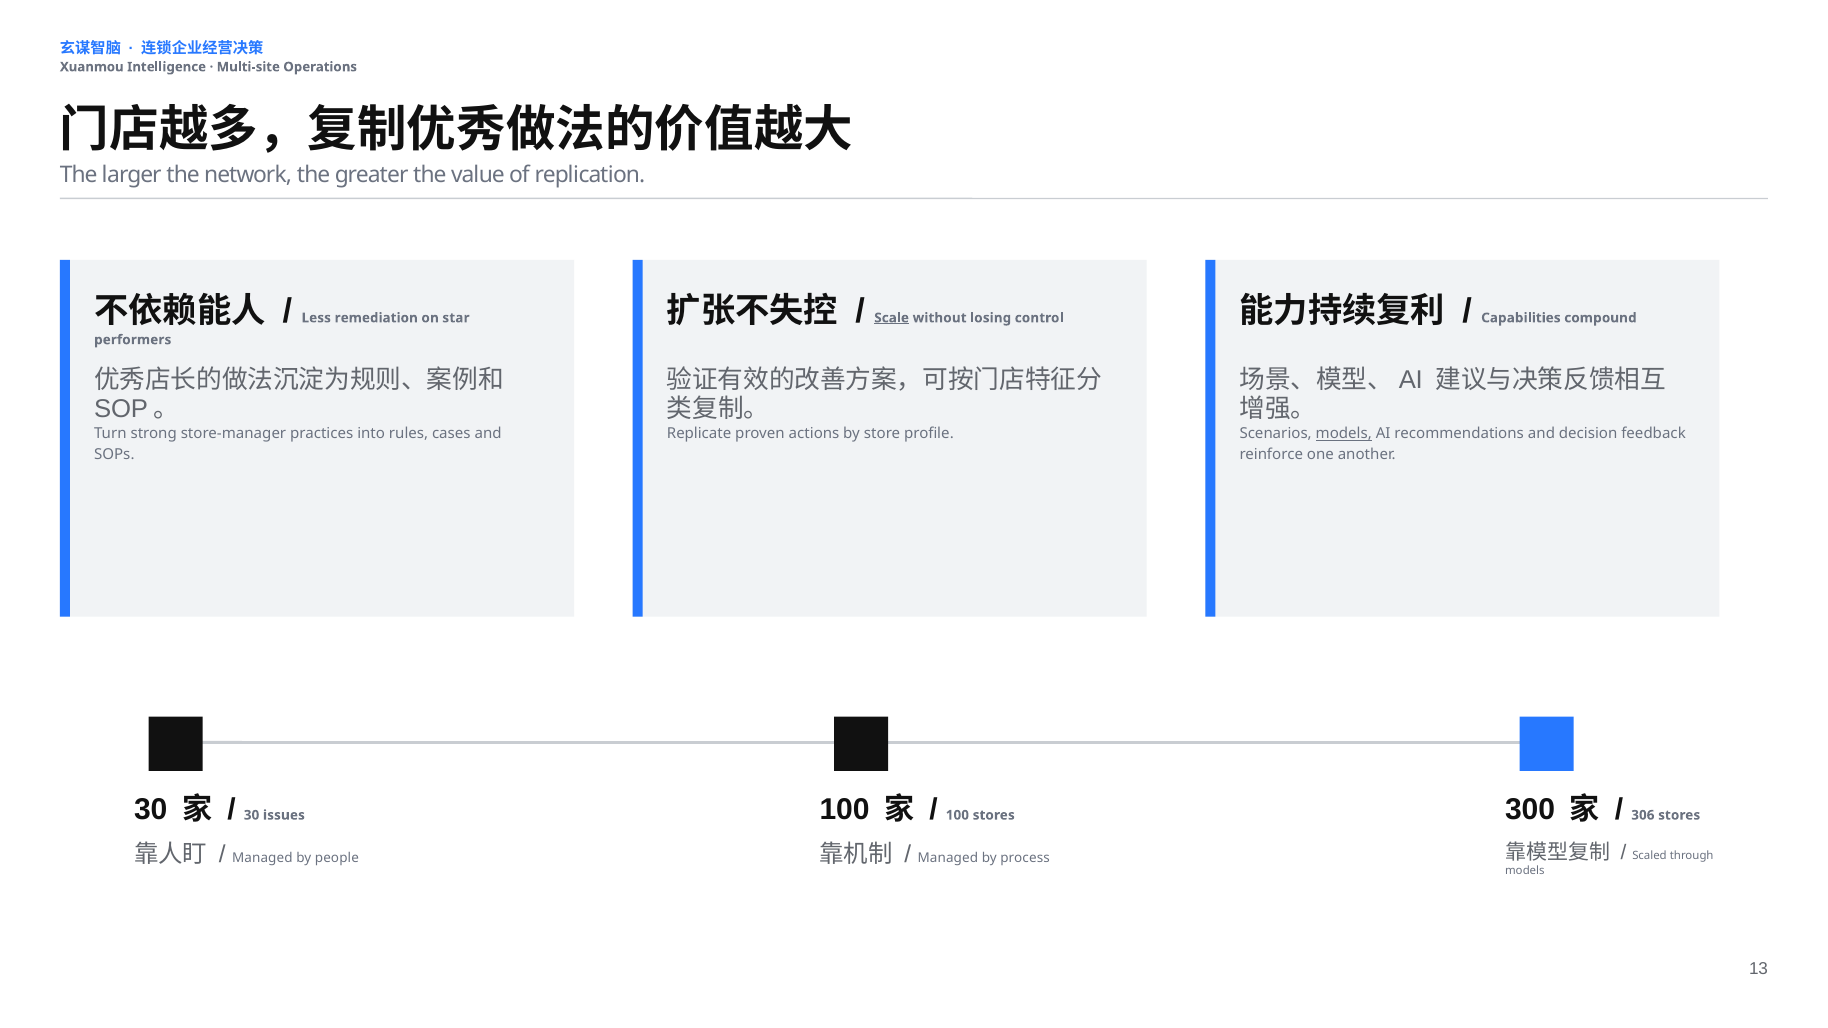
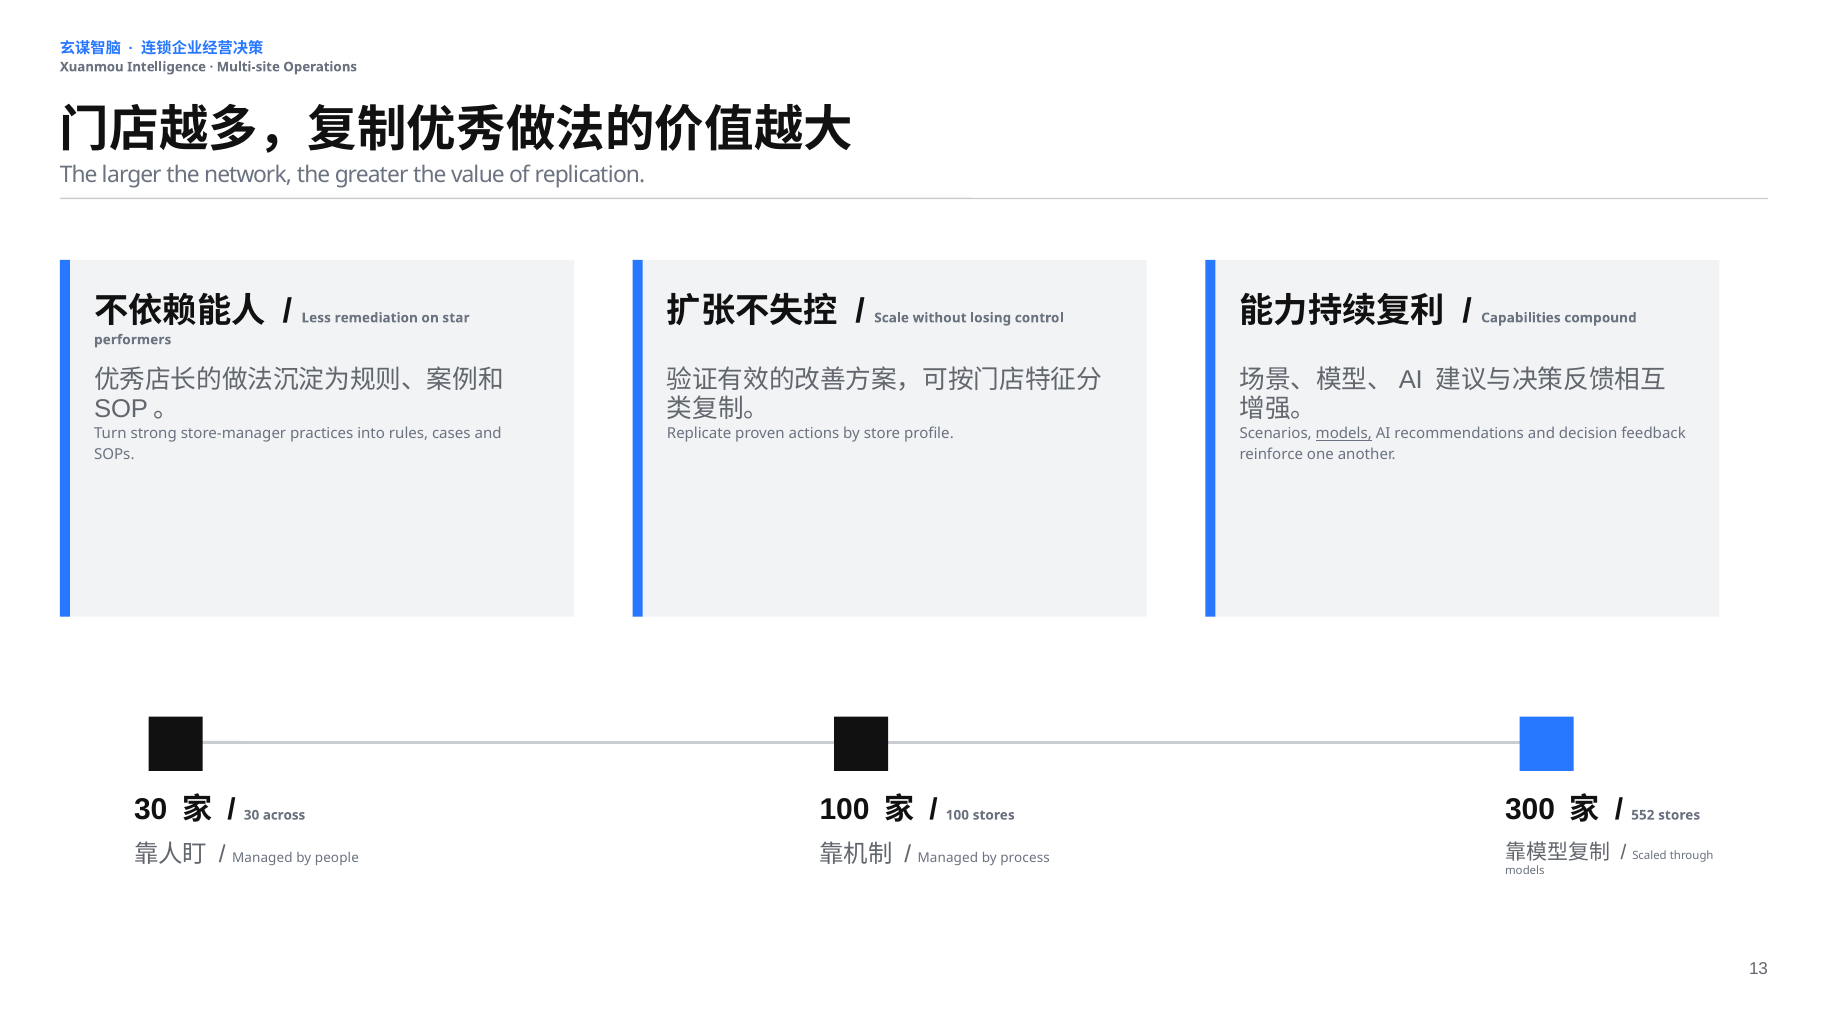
Scale underline: present -> none
issues: issues -> across
306: 306 -> 552
